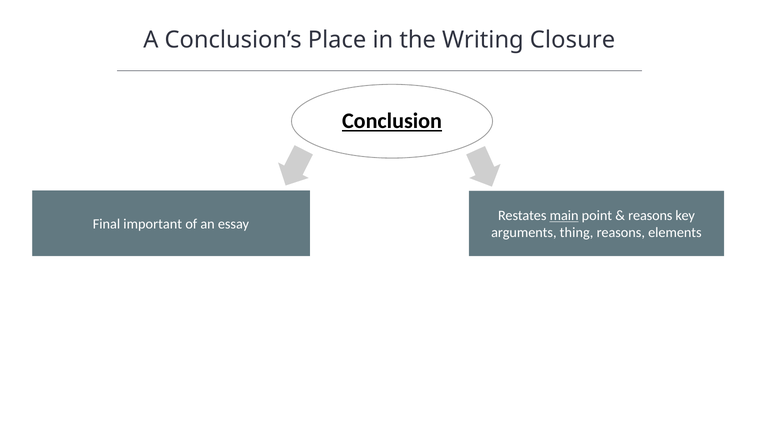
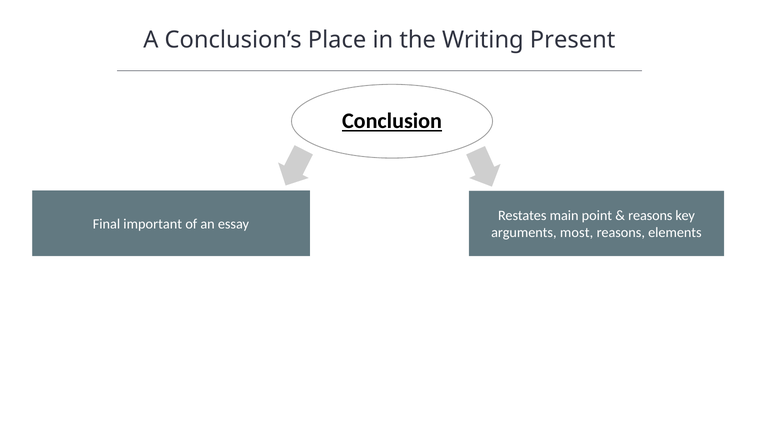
Closure: Closure -> Present
main underline: present -> none
thing: thing -> most
